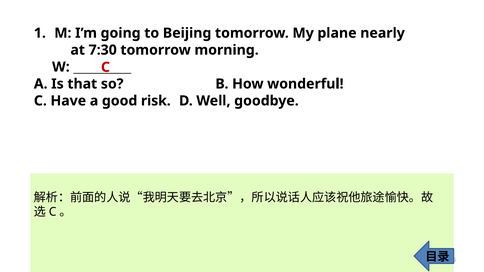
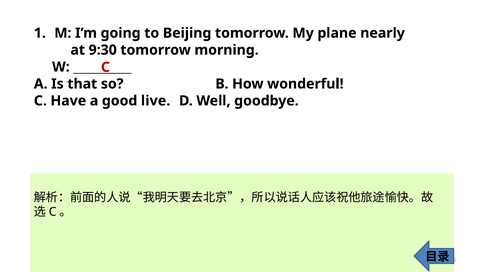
7:30: 7:30 -> 9:30
risk: risk -> live
